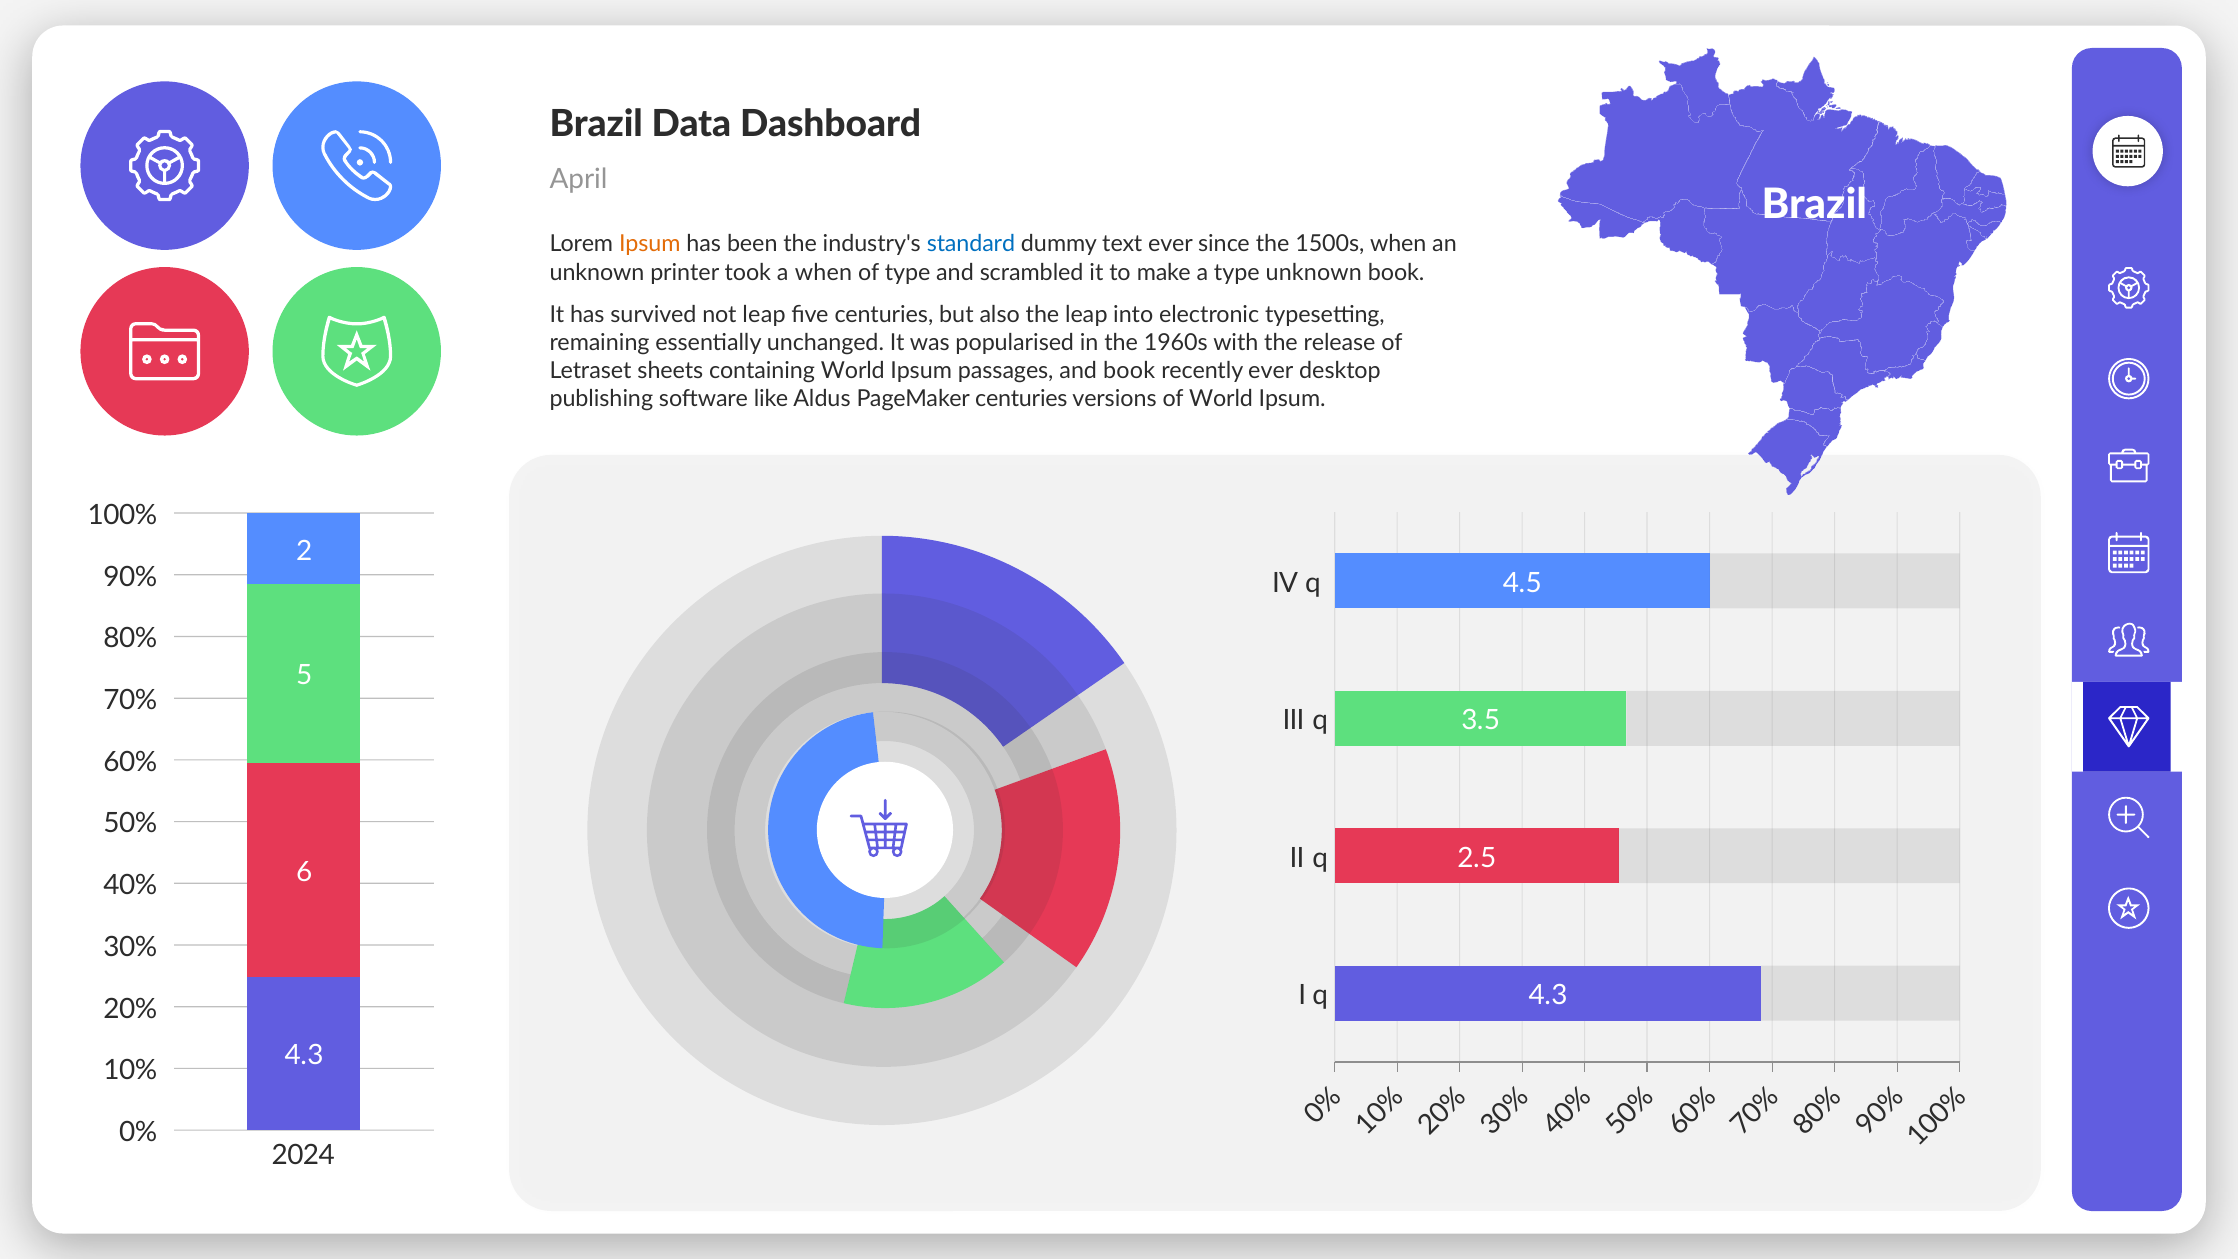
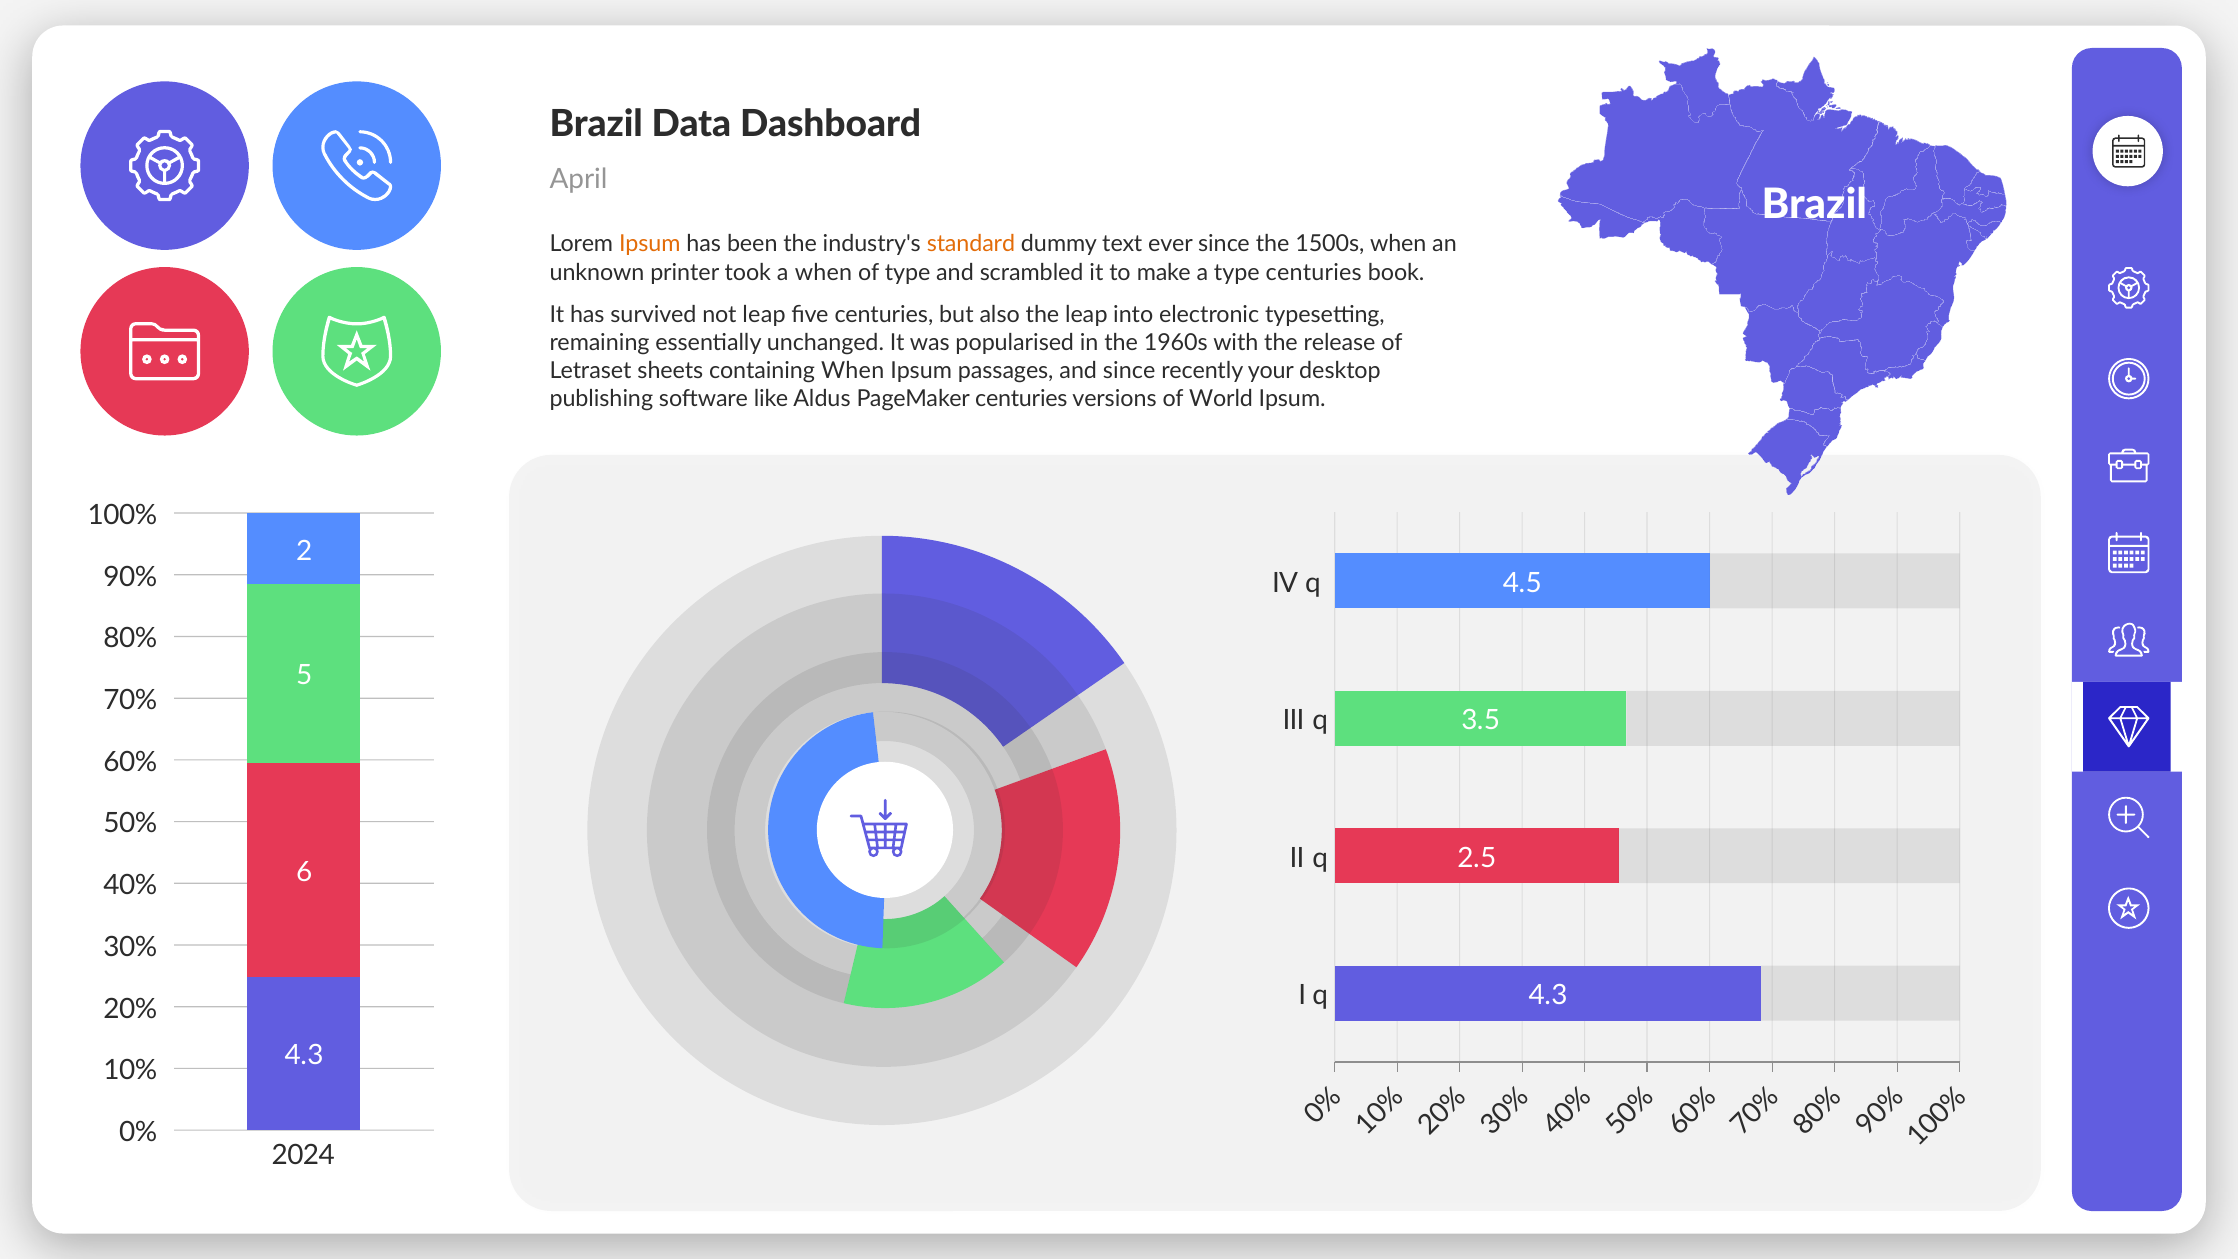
standard colour: blue -> orange
type unknown: unknown -> centuries
containing World: World -> When
and book: book -> since
recently ever: ever -> your
